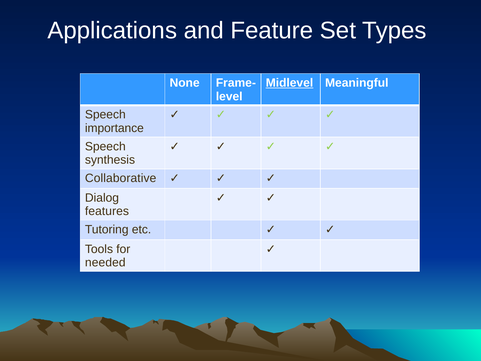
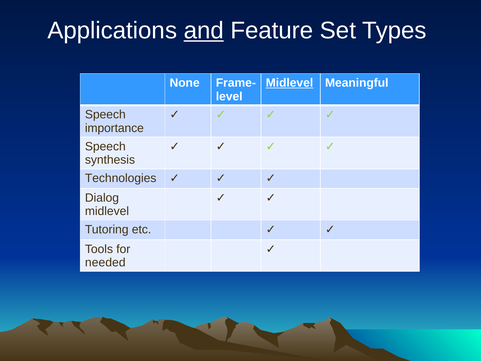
and underline: none -> present
Collaborative: Collaborative -> Technologies
features at (107, 211): features -> midlevel
